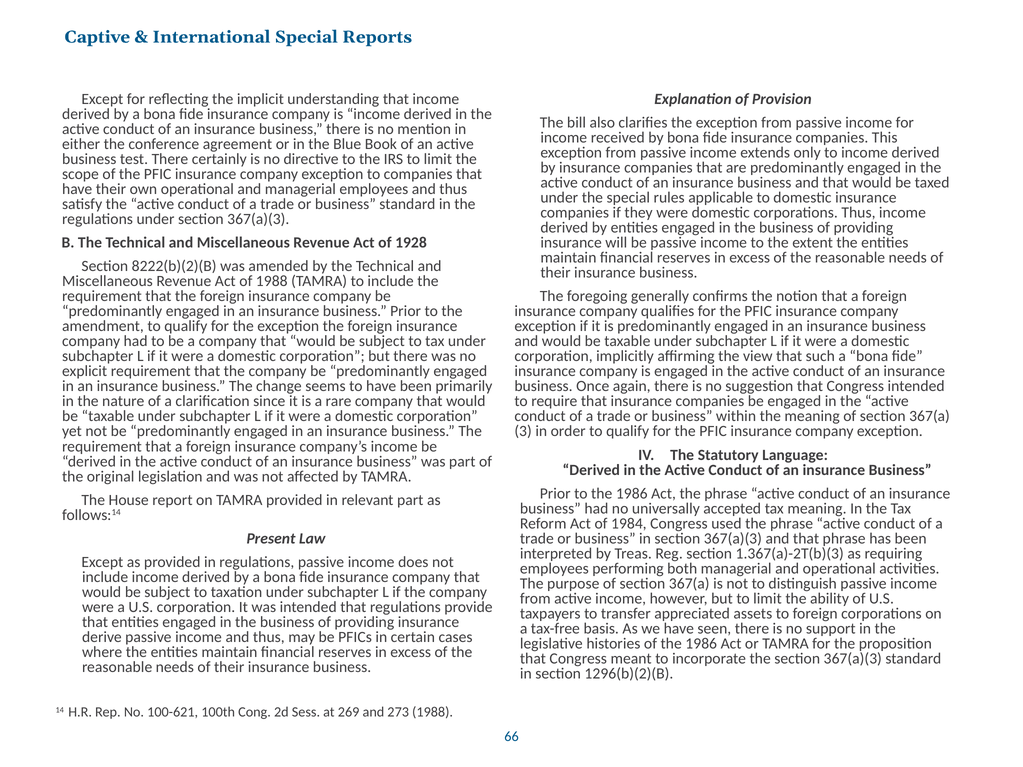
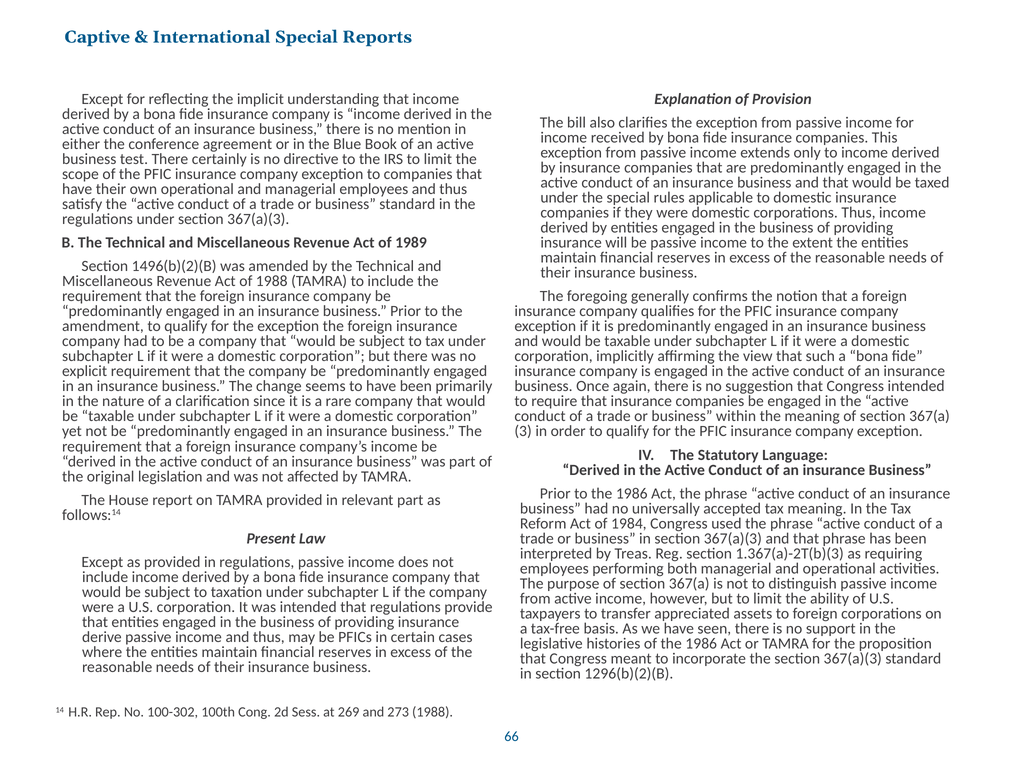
1928: 1928 -> 1989
8222(b)(2)(B: 8222(b)(2)(B -> 1496(b)(2)(B
100-621: 100-621 -> 100-302
